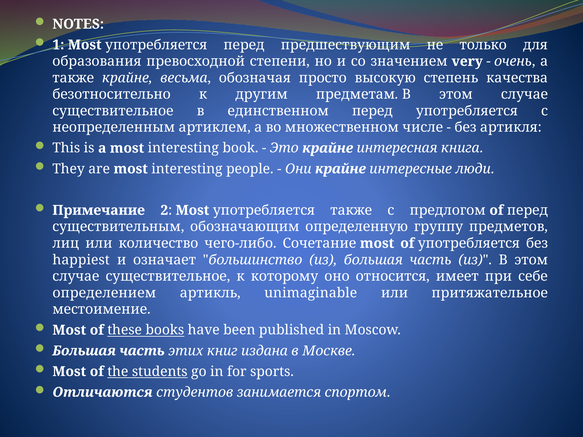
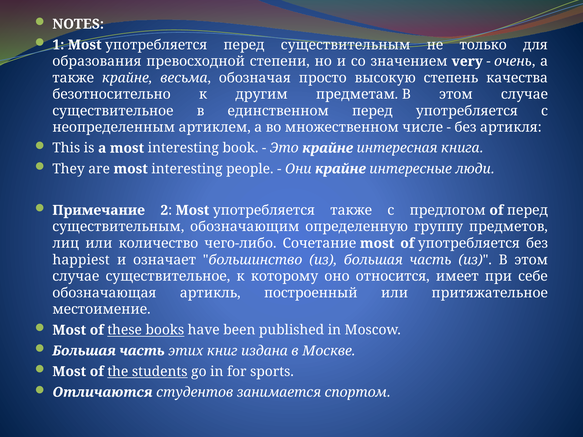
употребляется перед предшествующим: предшествующим -> существительным
определением: определением -> обозначающая
unimaginable: unimaginable -> построенный
